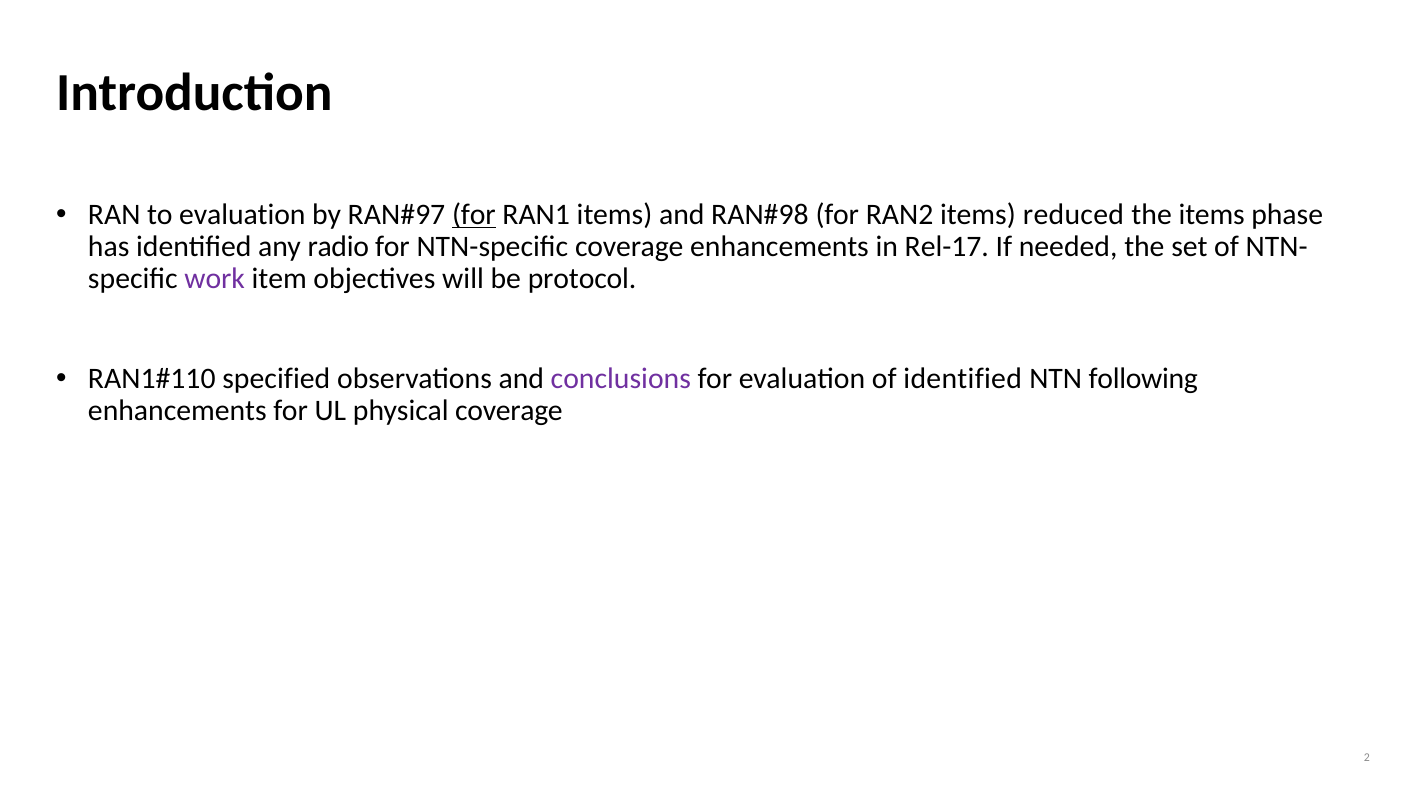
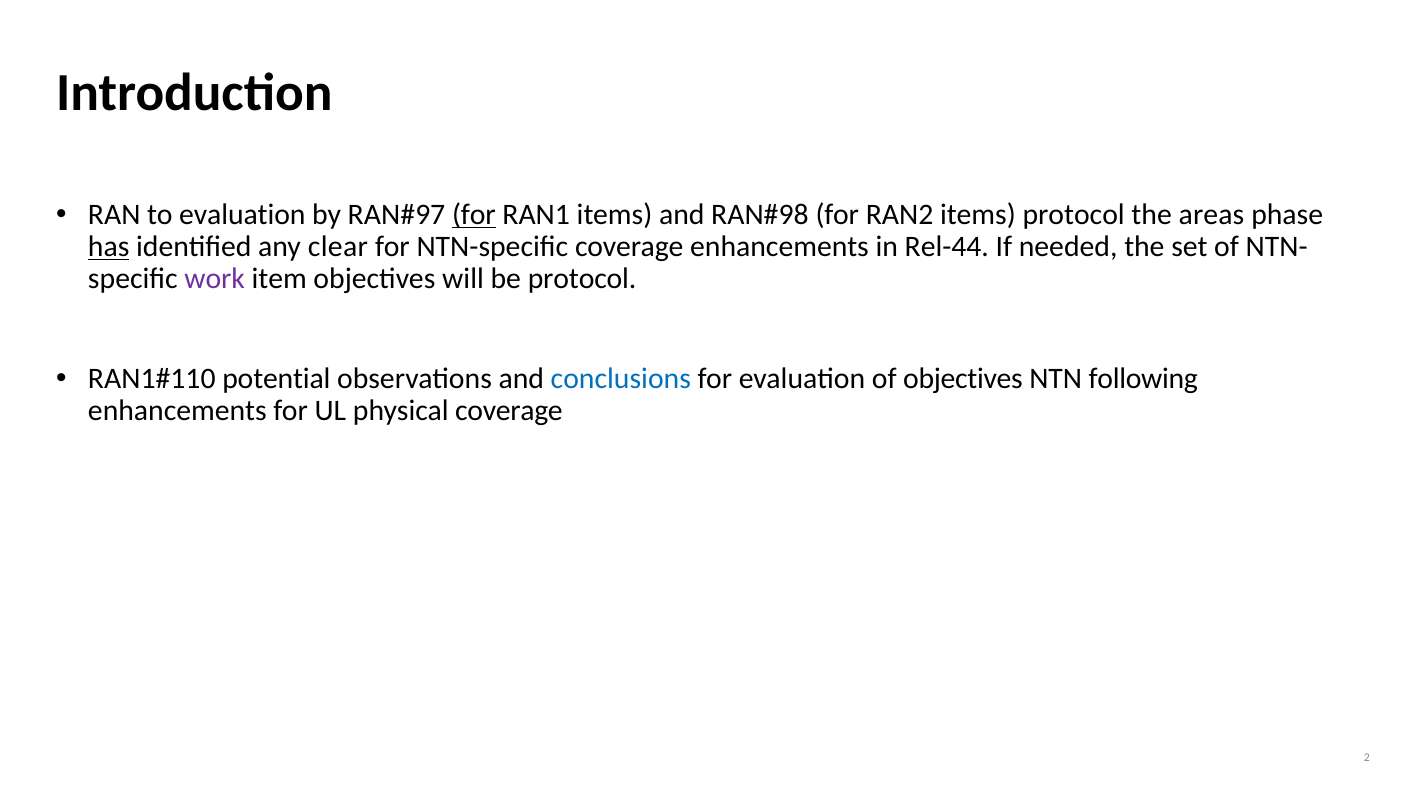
items reduced: reduced -> protocol
the items: items -> areas
has underline: none -> present
radio: radio -> clear
Rel-17: Rel-17 -> Rel-44
specified: specified -> potential
conclusions colour: purple -> blue
of identified: identified -> objectives
